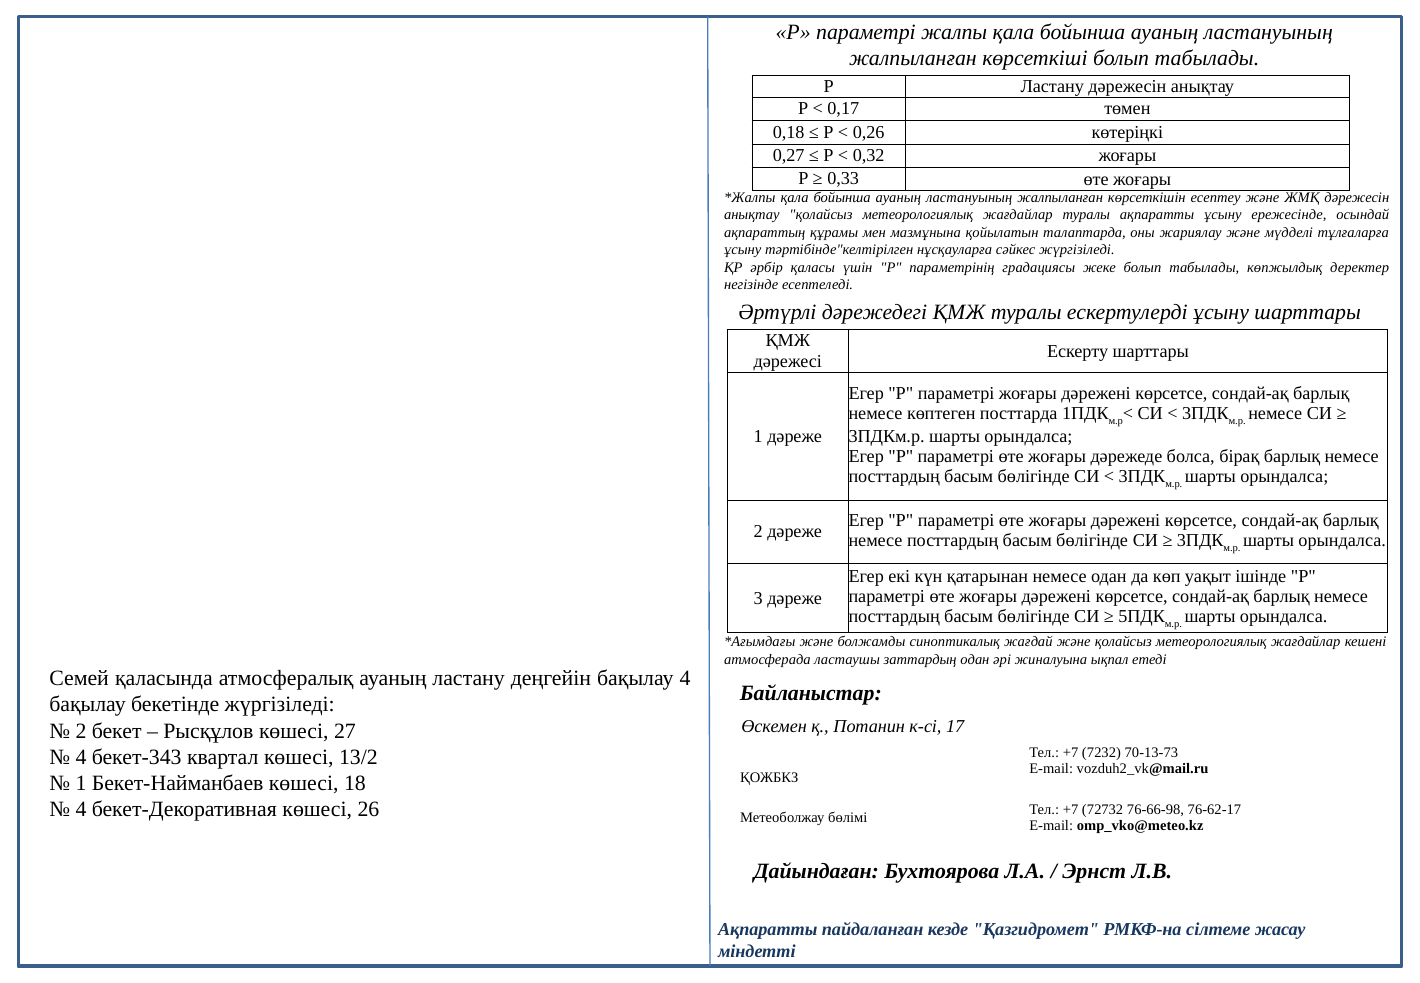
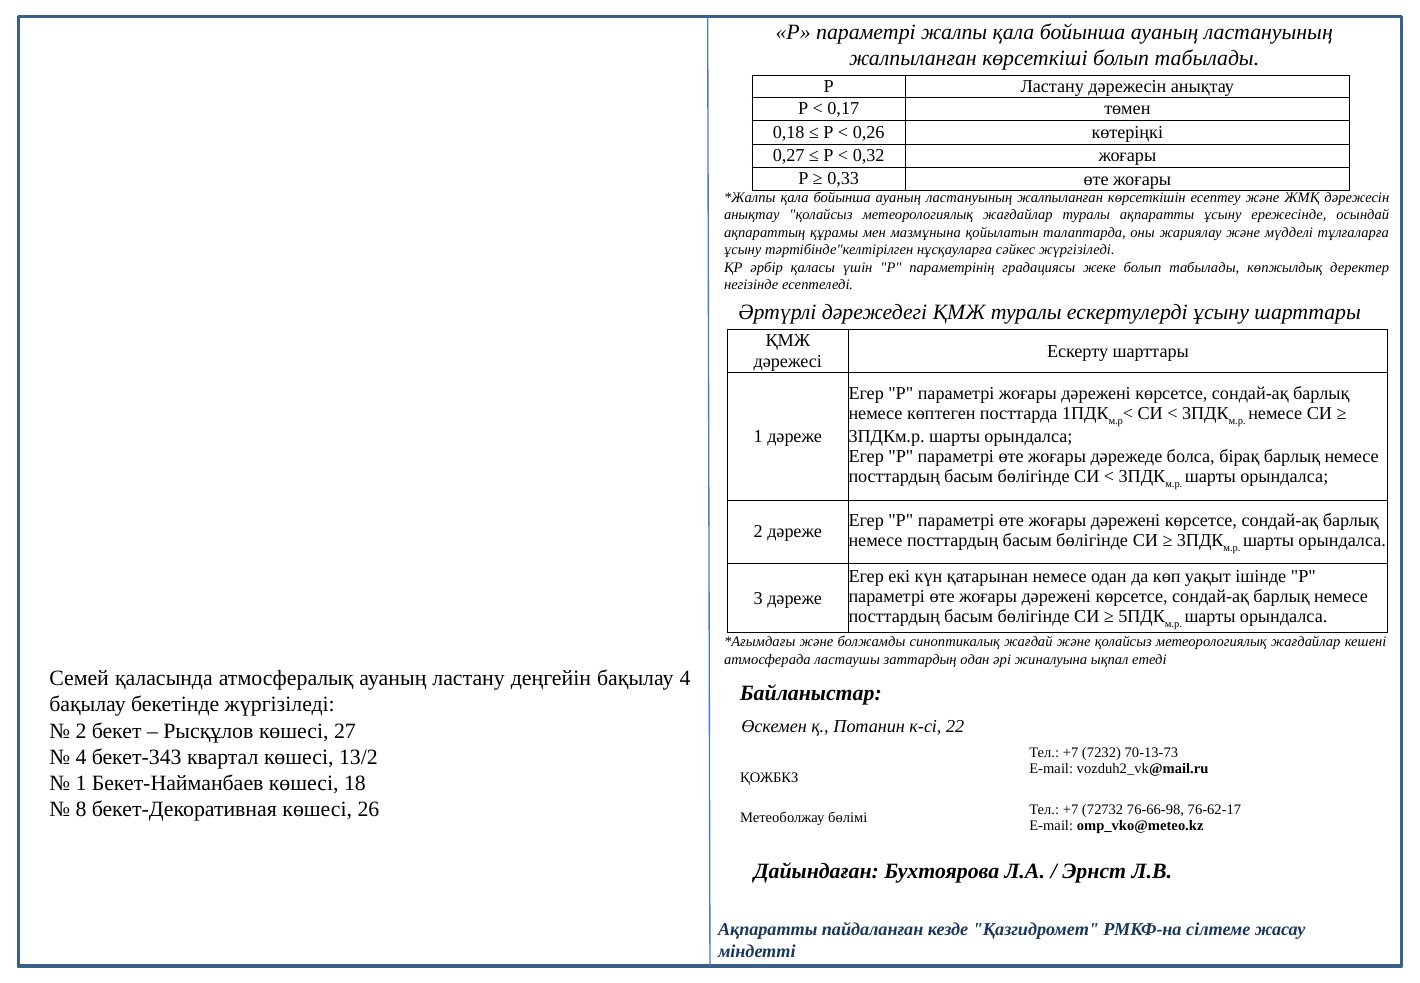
17: 17 -> 22
4 at (81, 810): 4 -> 8
